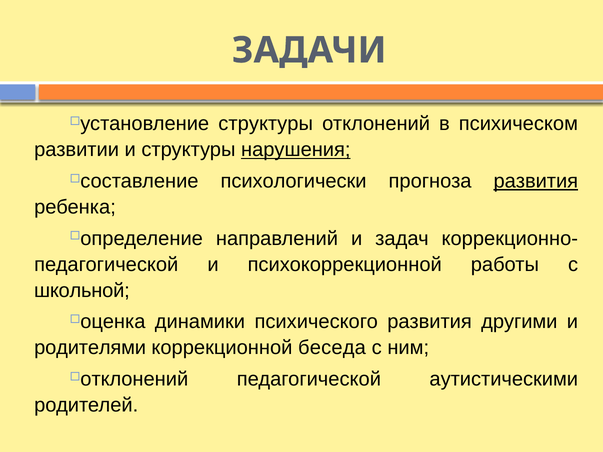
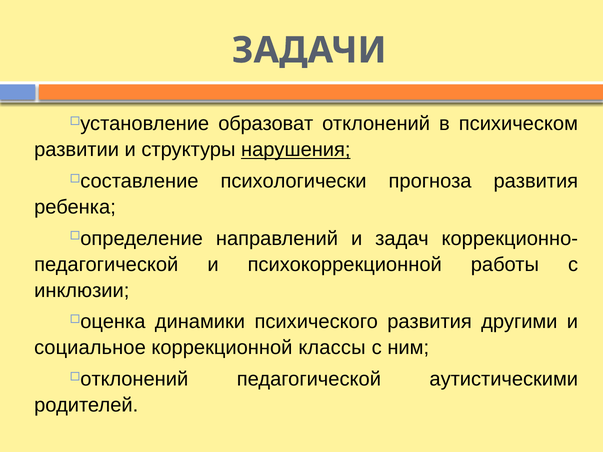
установление структуры: структуры -> образоват
развития at (536, 181) underline: present -> none
школьной: школьной -> инклюзии
родителями: родителями -> социальное
беседа: беседа -> классы
